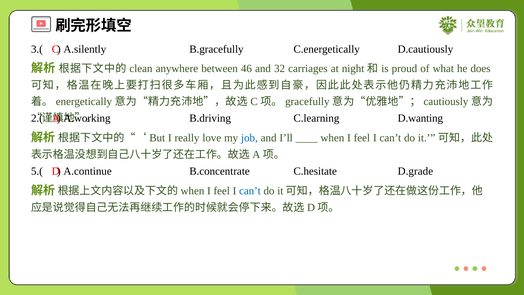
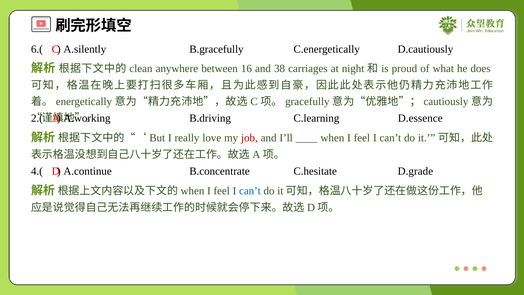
3.(: 3.( -> 6.(
46: 46 -> 16
32: 32 -> 38
D.wanting: D.wanting -> D.essence
job colour: blue -> red
5.(: 5.( -> 4.(
